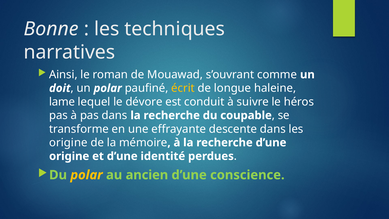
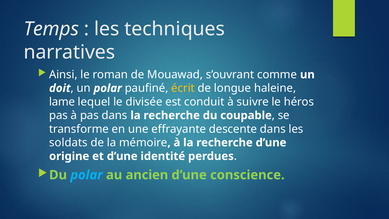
Bonne: Bonne -> Temps
dévore: dévore -> divisée
origine at (68, 142): origine -> soldats
polar at (87, 175) colour: yellow -> light blue
